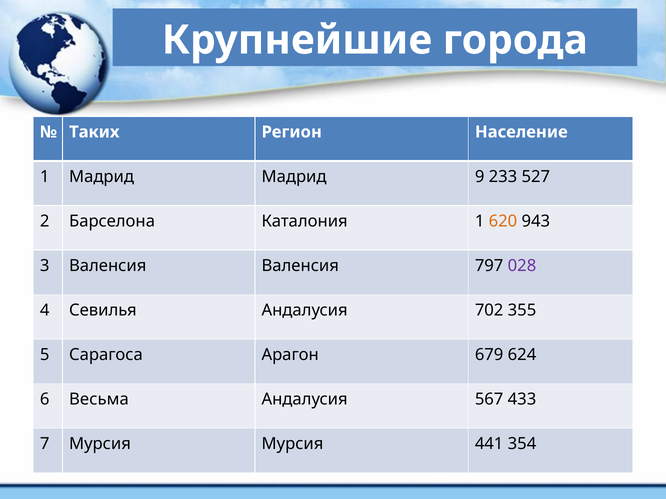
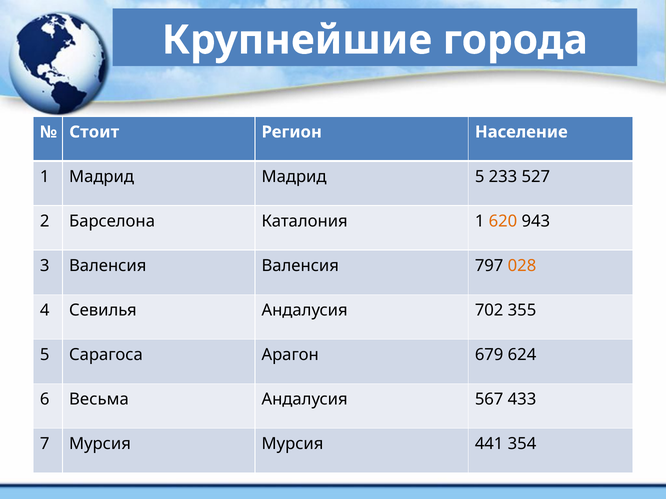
Таких: Таких -> Стоит
Мадрид 9: 9 -> 5
028 colour: purple -> orange
